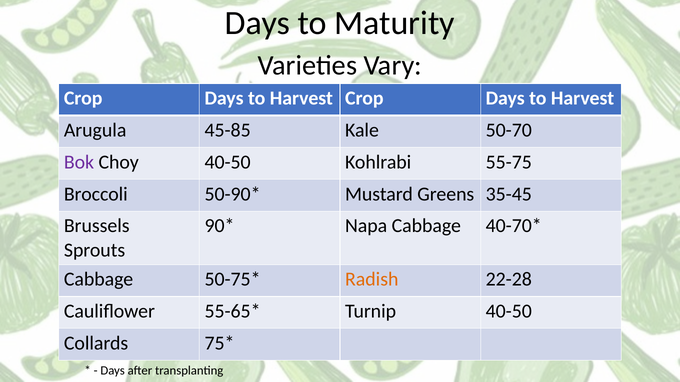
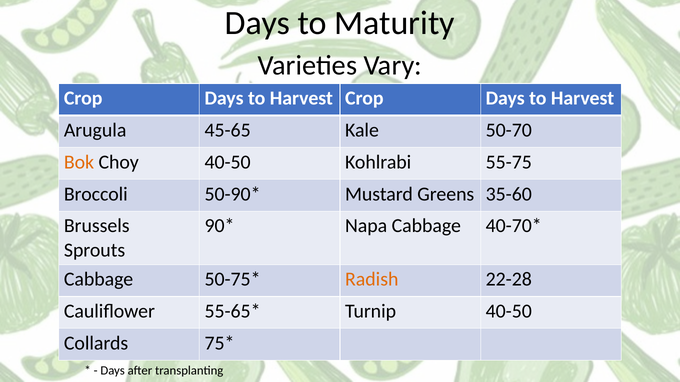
45-85: 45-85 -> 45-65
Bok colour: purple -> orange
35-45: 35-45 -> 35-60
